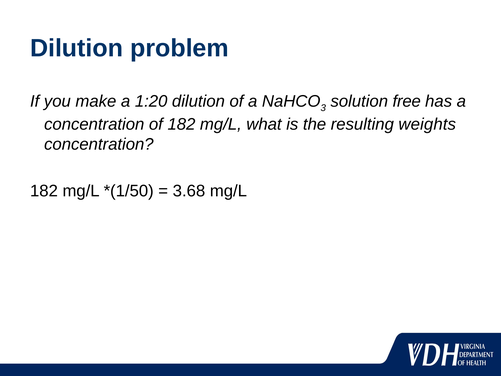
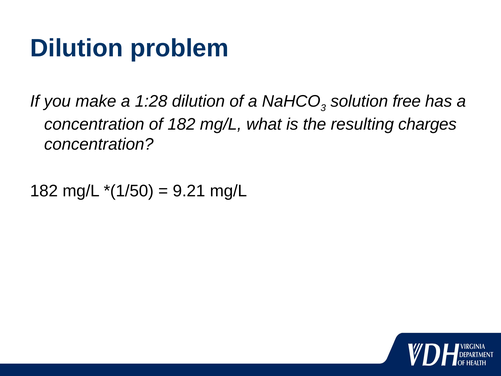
1:20: 1:20 -> 1:28
weights: weights -> charges
3.68: 3.68 -> 9.21
